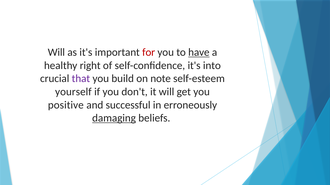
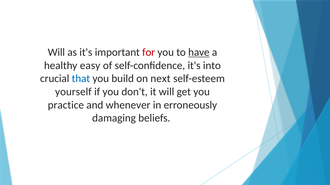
right: right -> easy
that colour: purple -> blue
note: note -> next
positive: positive -> practice
successful: successful -> whenever
damaging underline: present -> none
